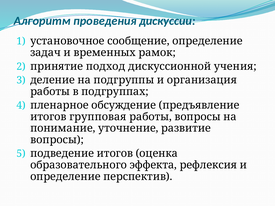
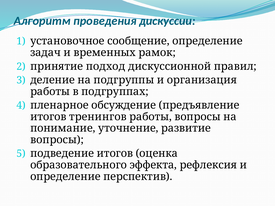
учения: учения -> правил
групповая: групповая -> тренингов
